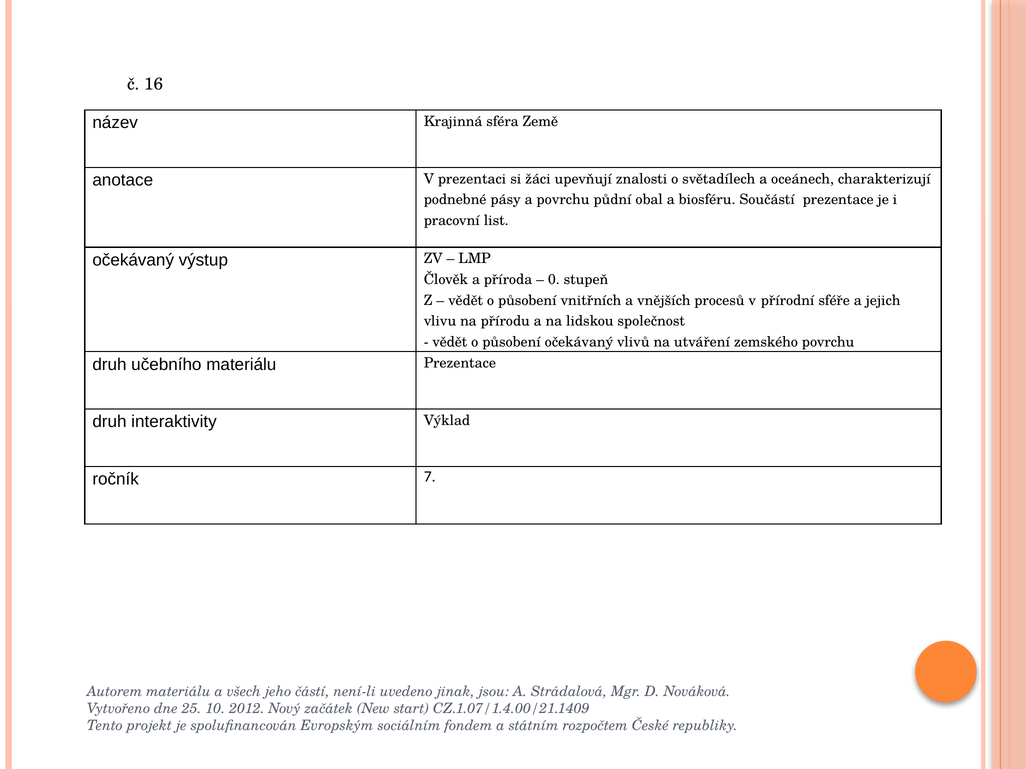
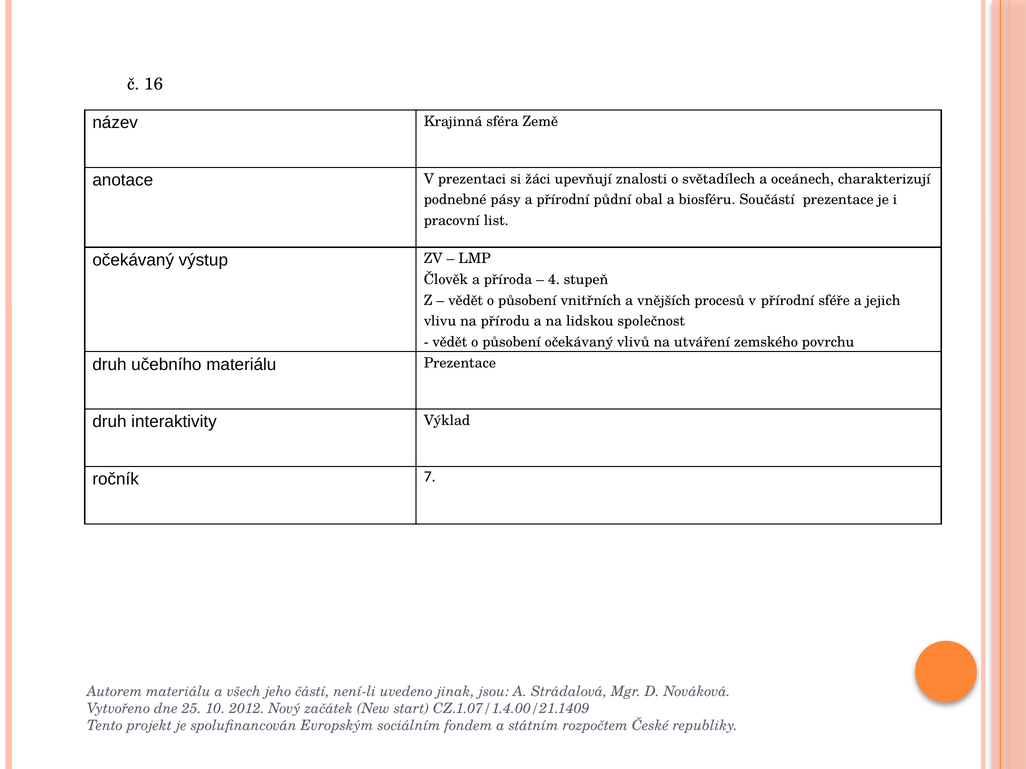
a povrchu: povrchu -> přírodní
0: 0 -> 4
